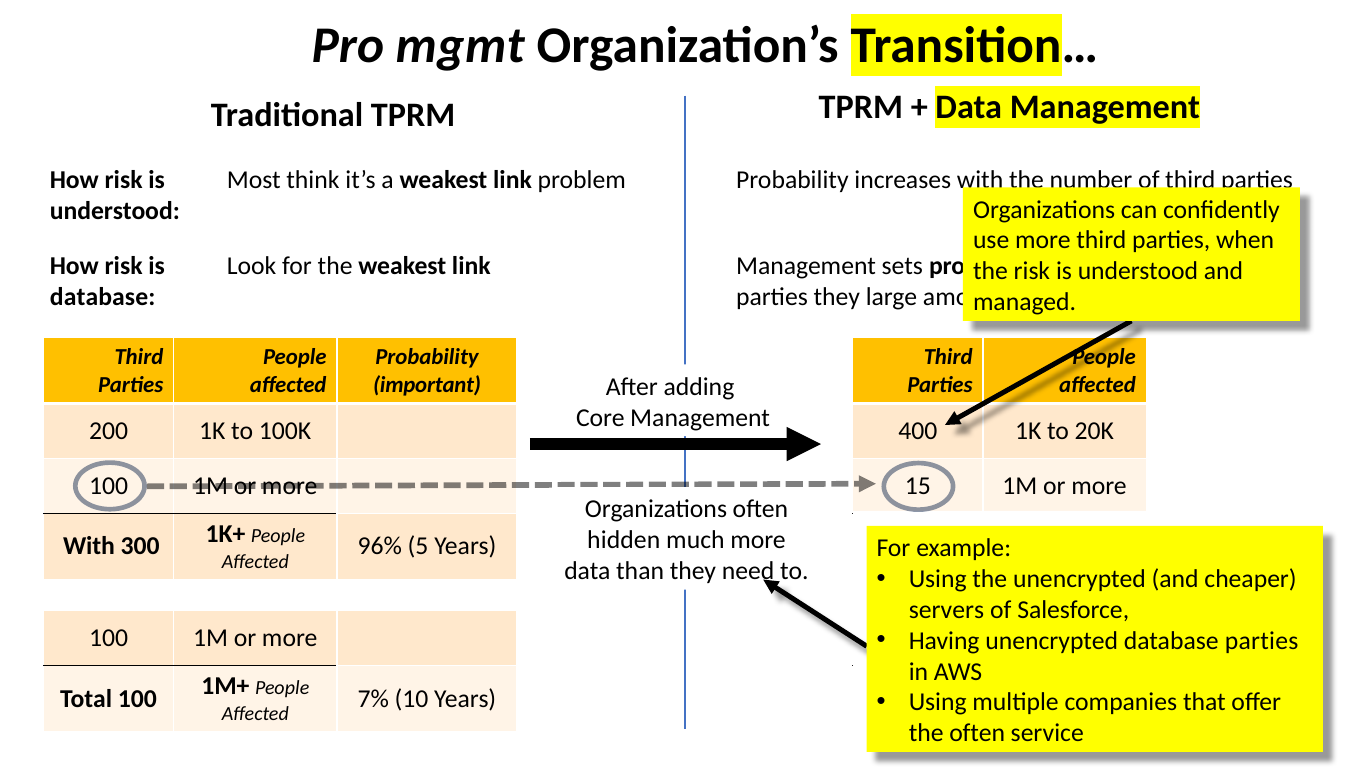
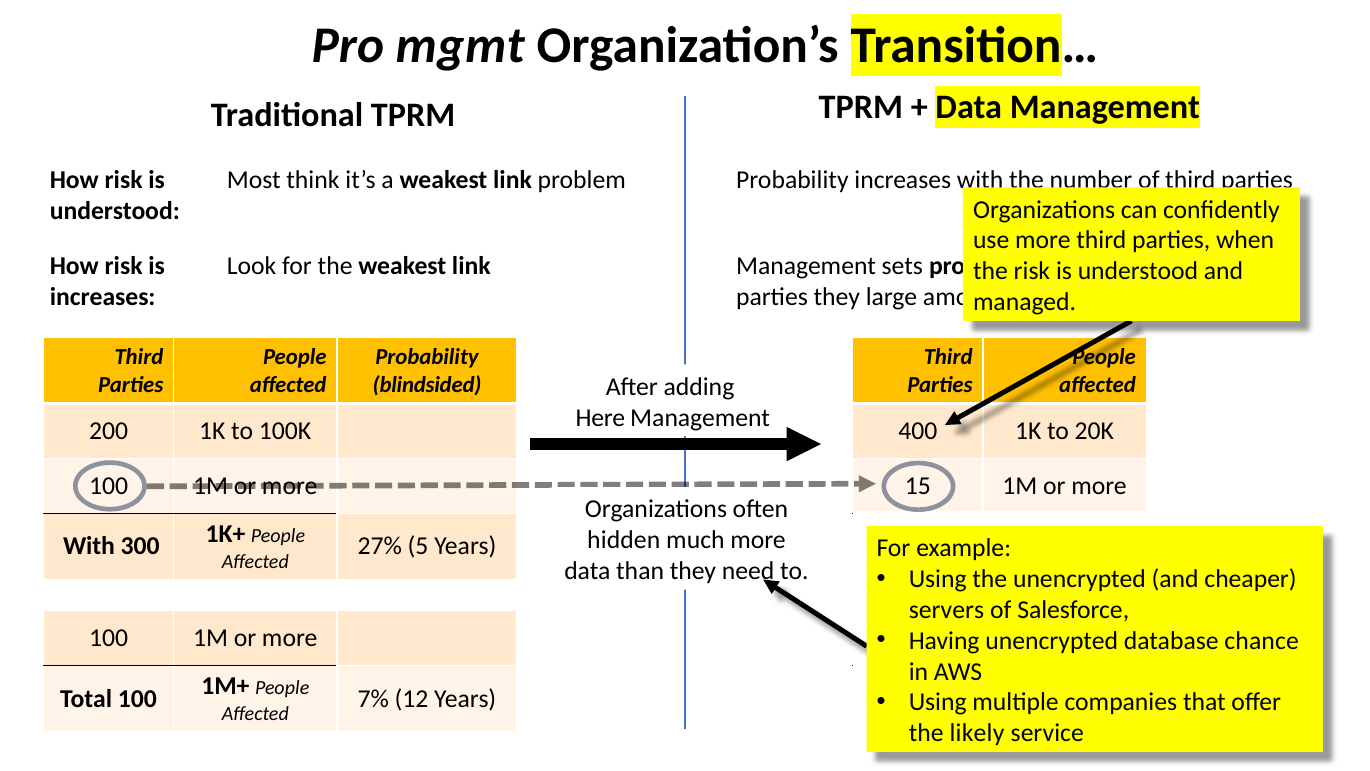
database at (103, 297): database -> increases
important: important -> blindsided
Core: Core -> Here
96% at (380, 546): 96% -> 27%
database parties: parties -> chance
10: 10 -> 12
the often: often -> likely
